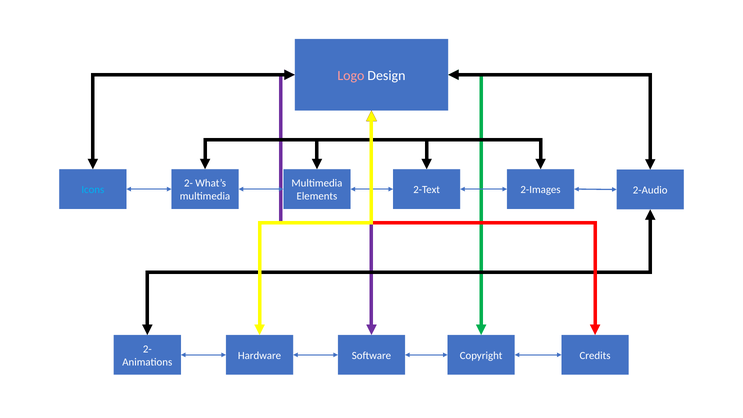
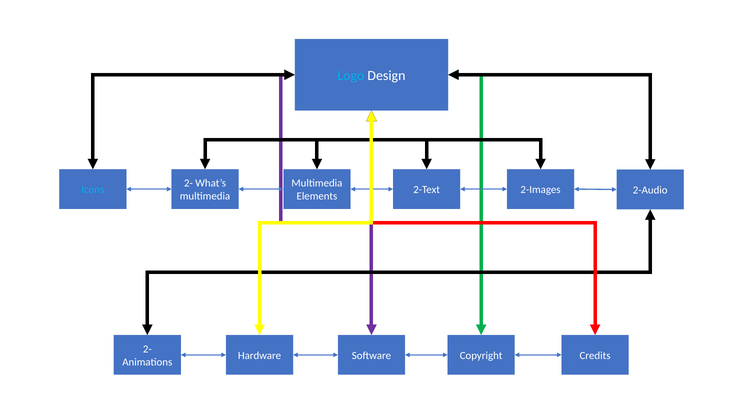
Logo colour: pink -> light blue
